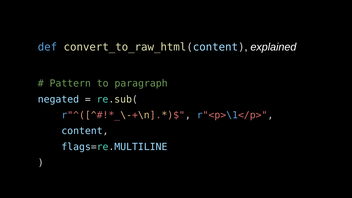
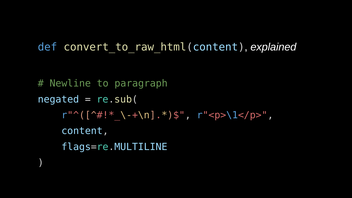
Pattern: Pattern -> Newline
